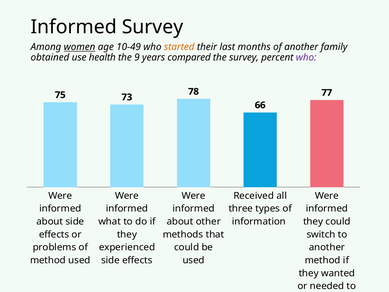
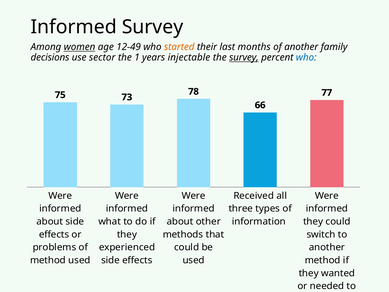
10-49: 10-49 -> 12-49
obtained: obtained -> decisions
health: health -> sector
9: 9 -> 1
compared: compared -> injectable
survey at (244, 57) underline: none -> present
who at (306, 57) colour: purple -> blue
